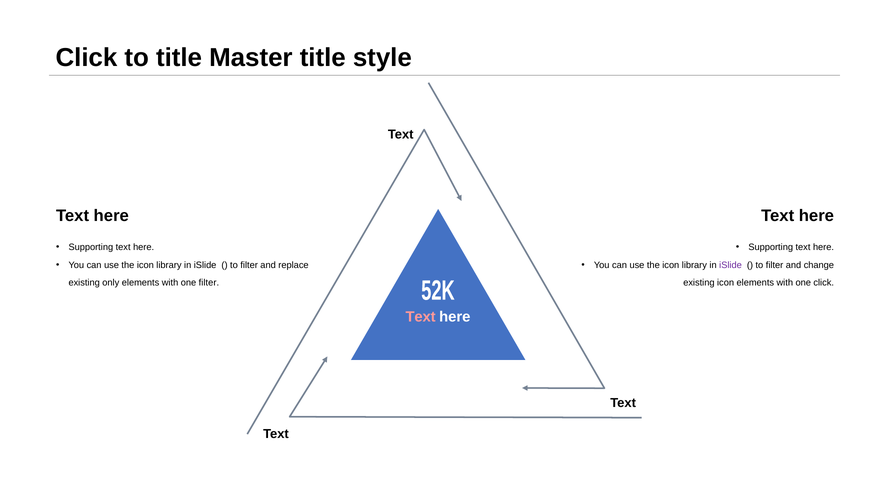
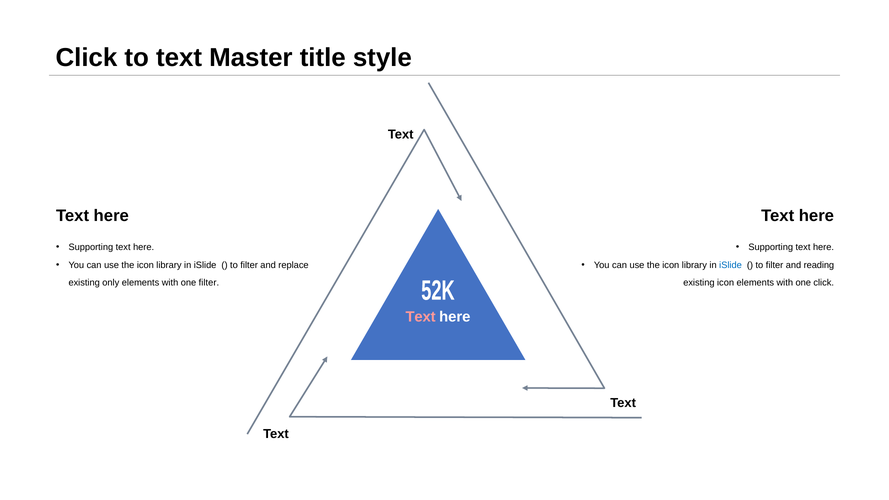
to title: title -> text
iSlide at (731, 265) colour: purple -> blue
change: change -> reading
